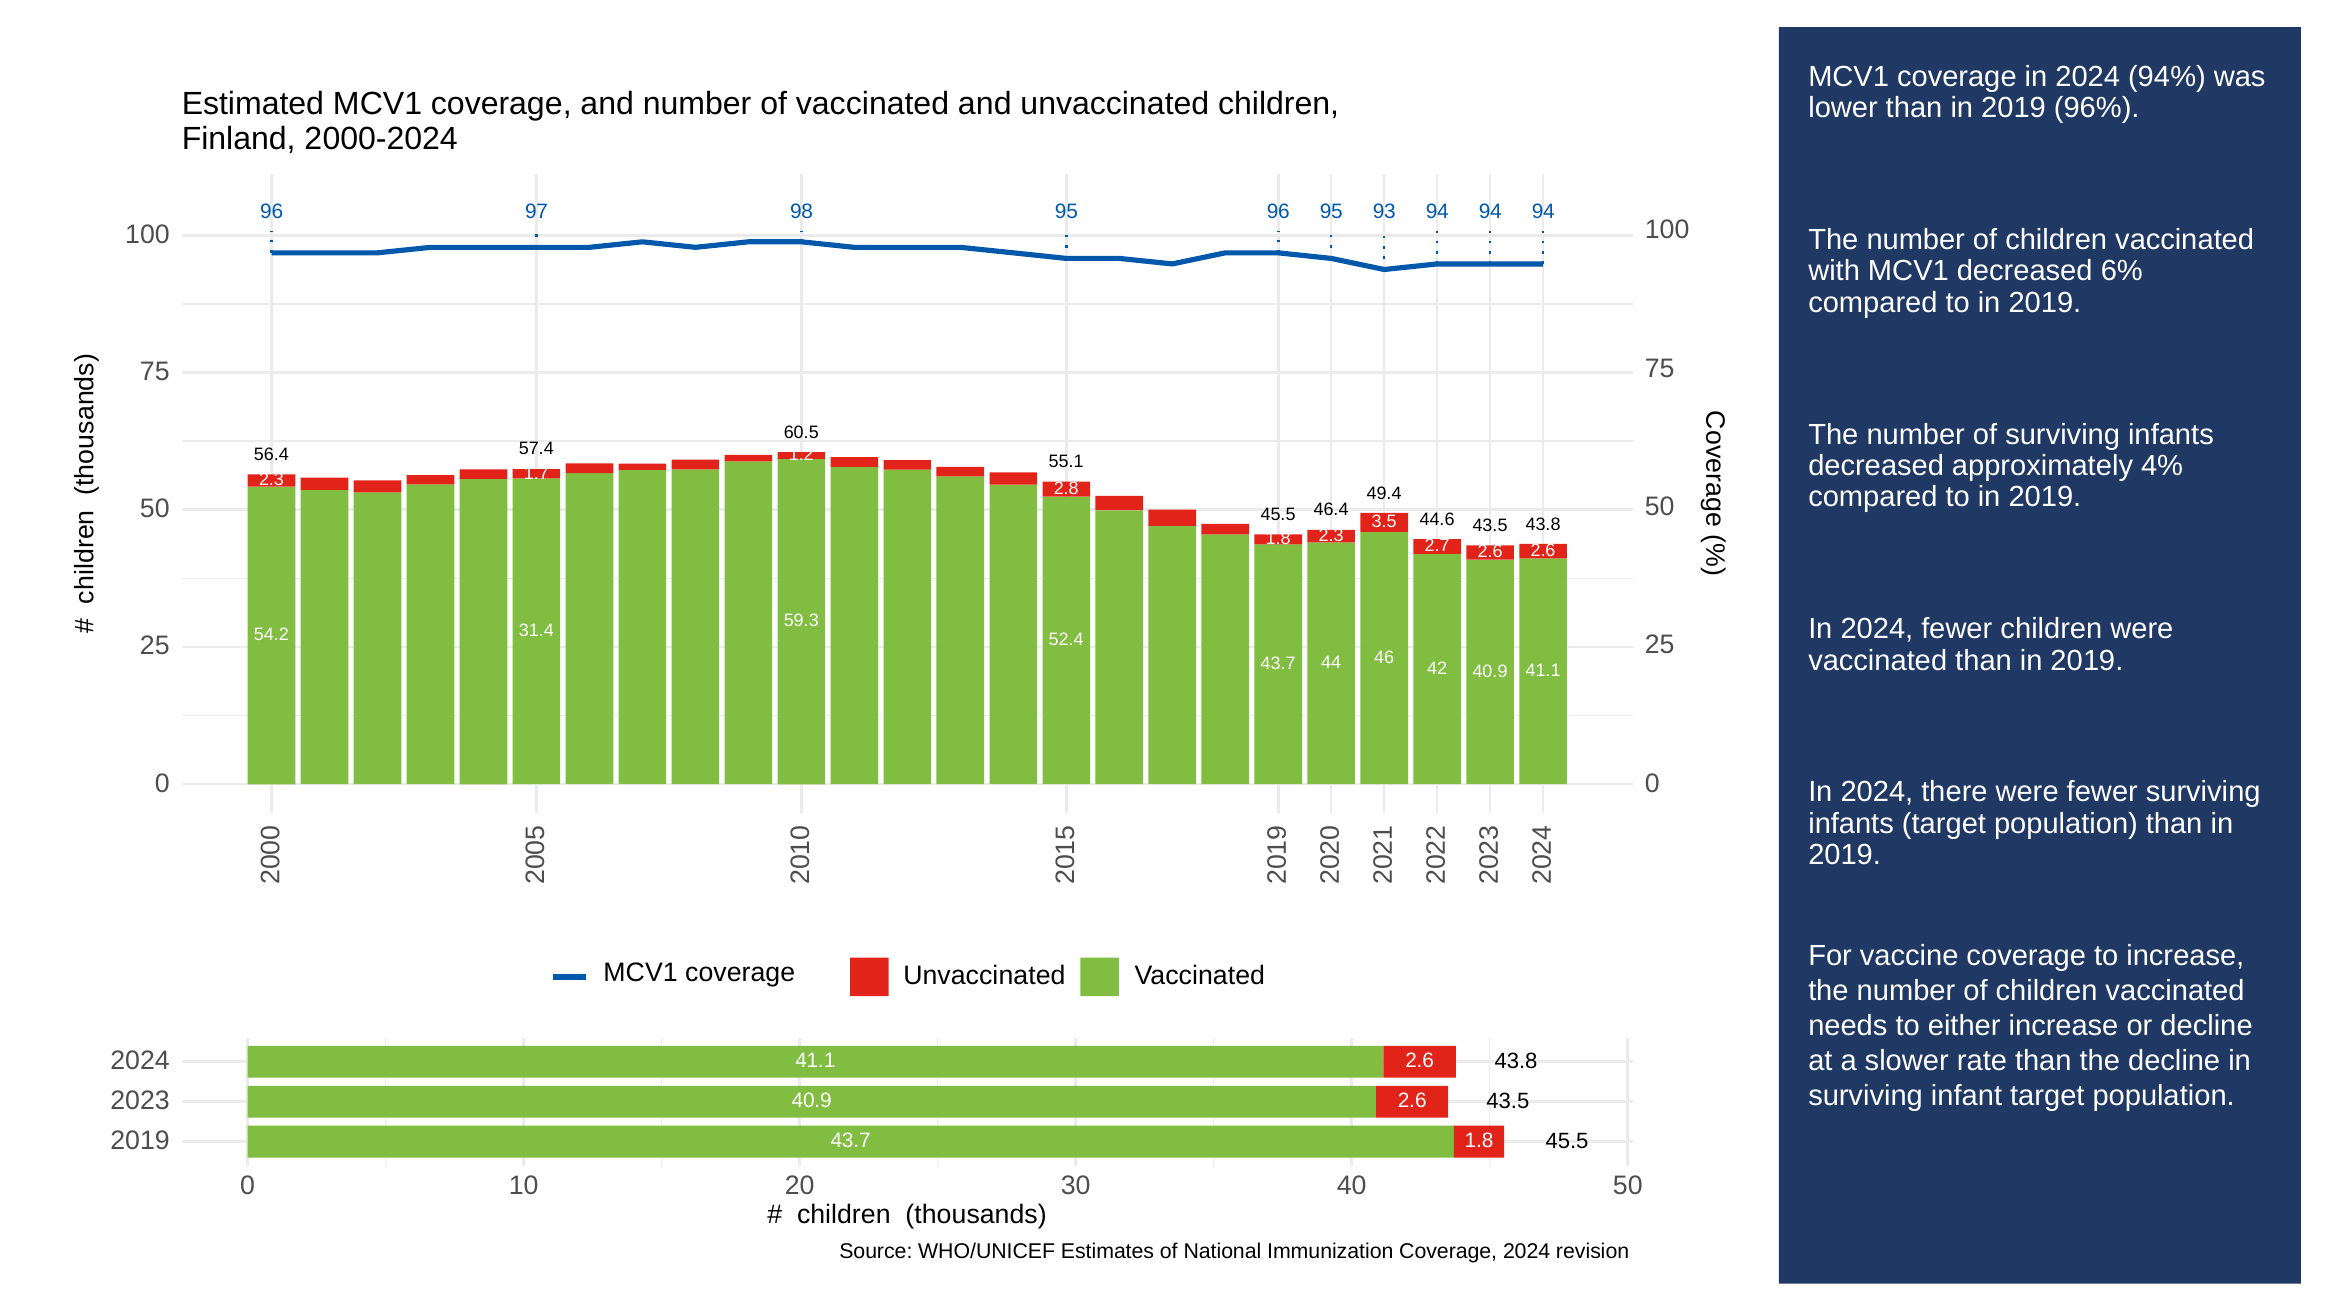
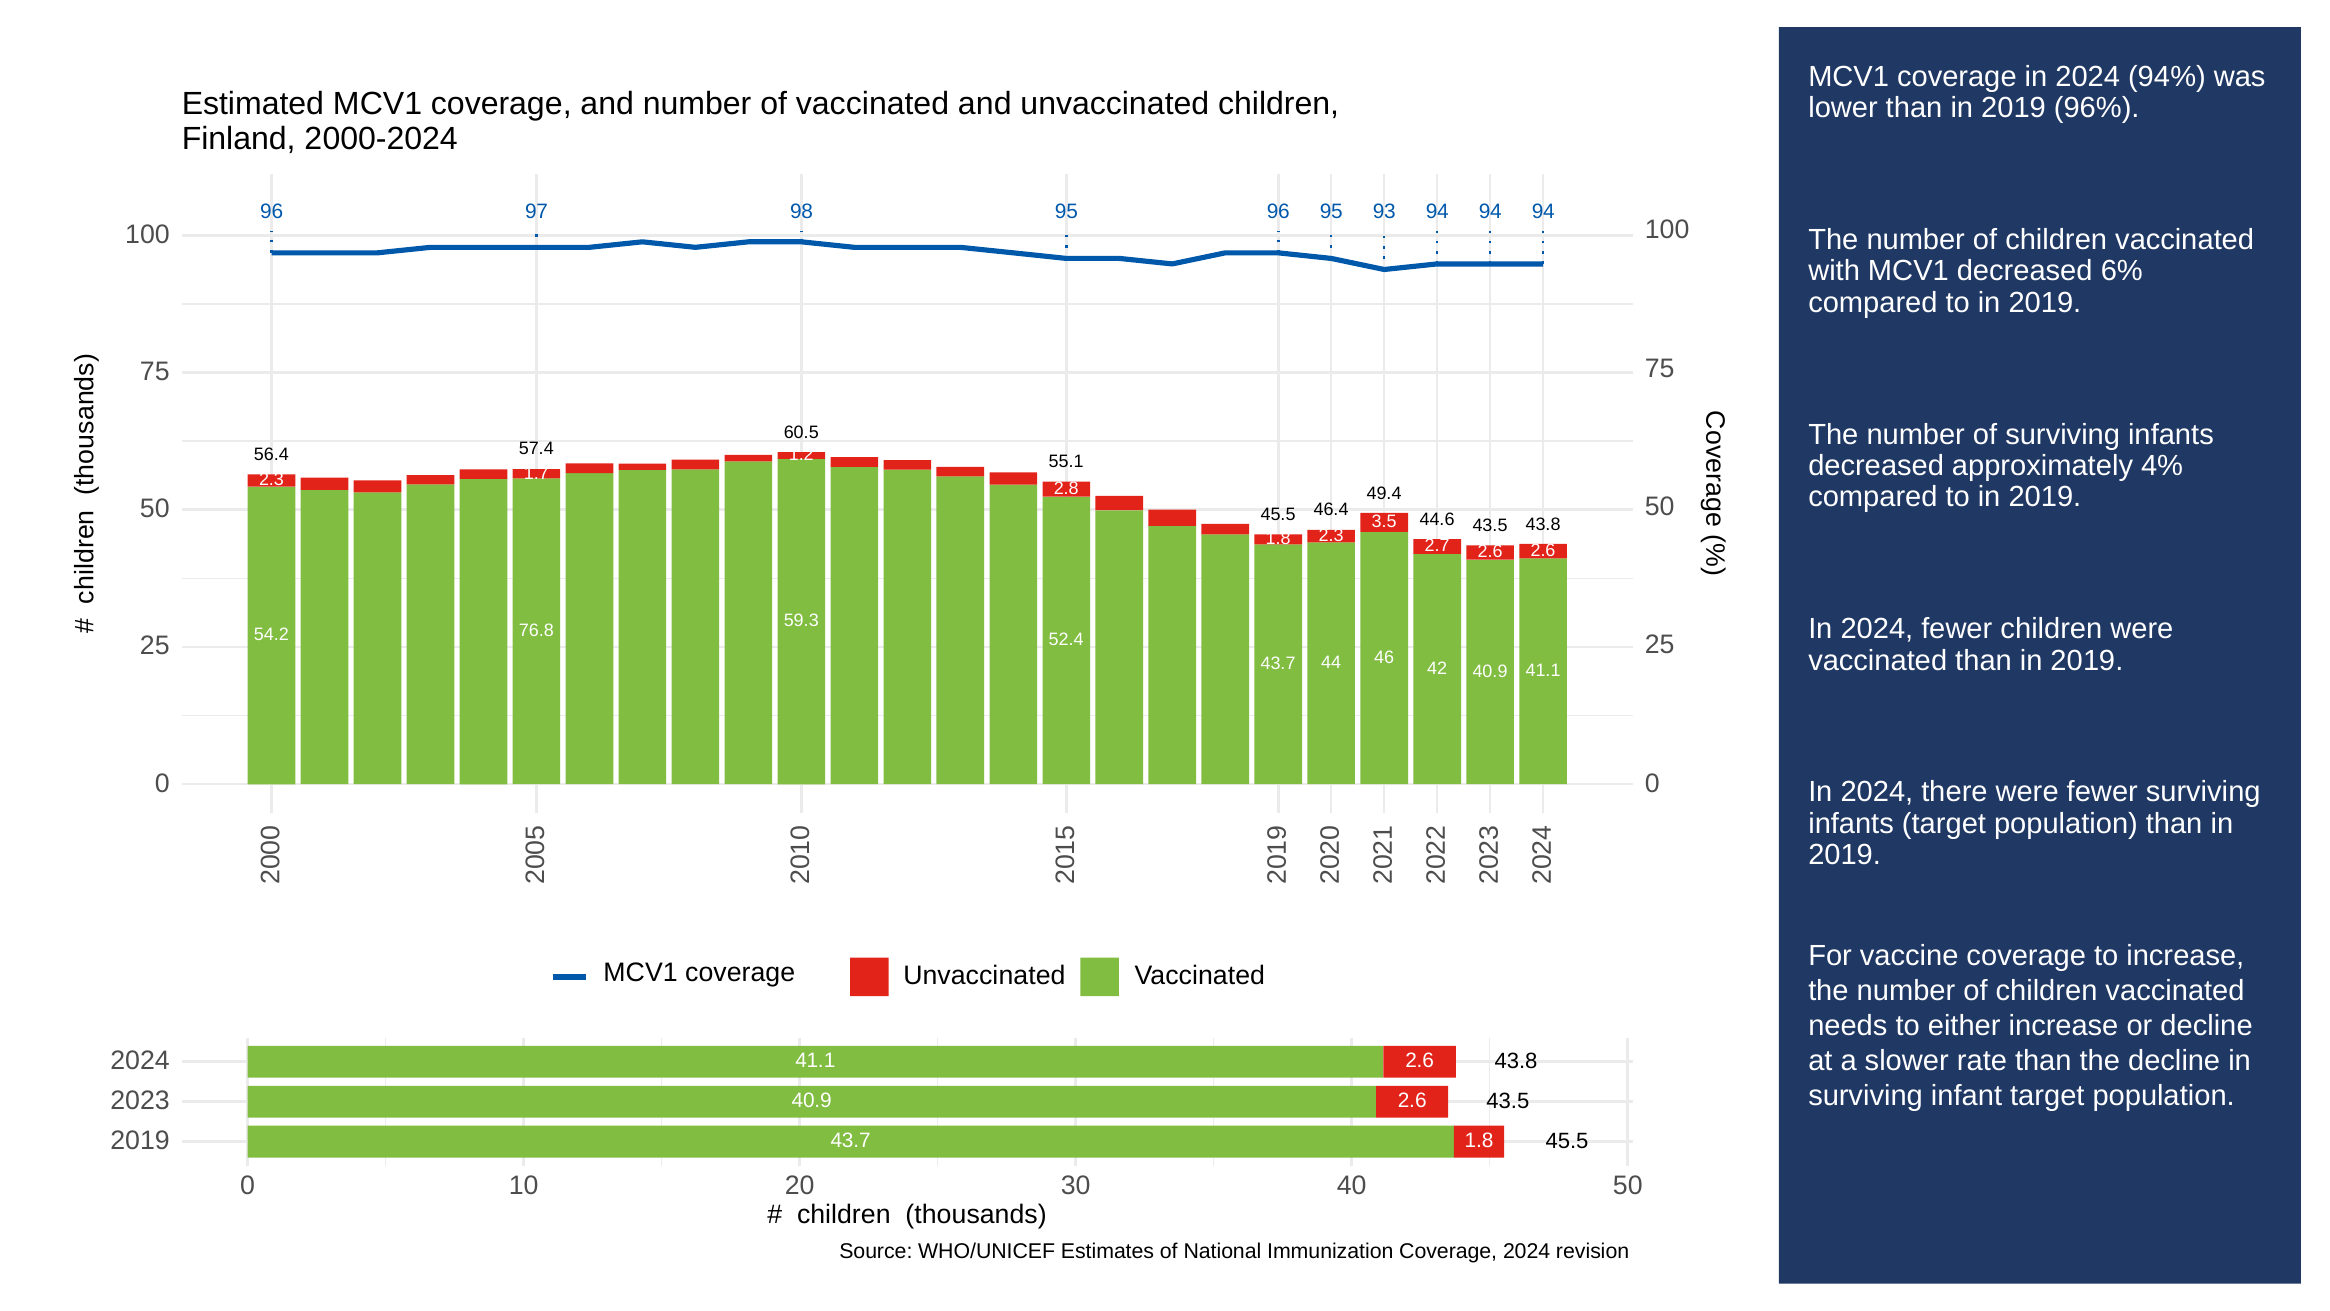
31.4: 31.4 -> 76.8
